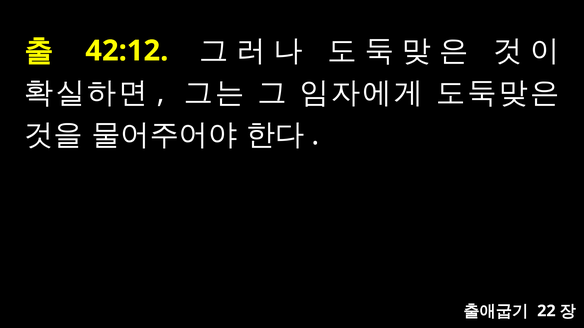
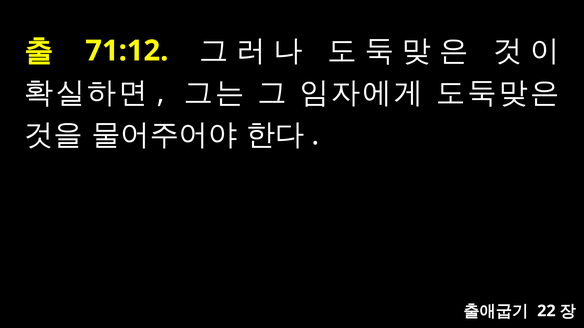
42:12: 42:12 -> 71:12
